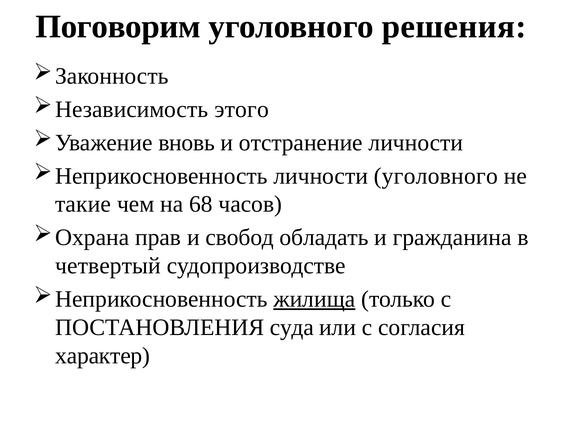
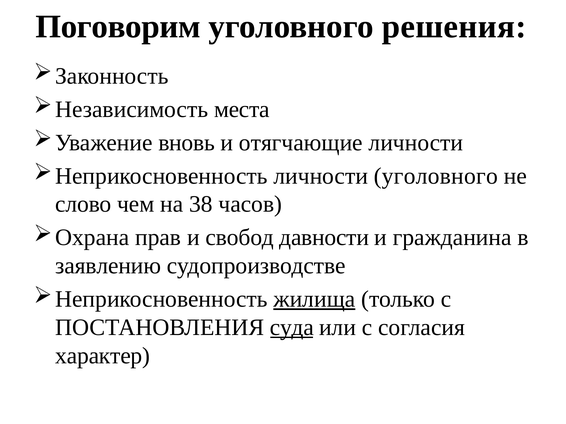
этого: этого -> места
отстранение: отстранение -> отягчающие
такие: такие -> слово
68: 68 -> 38
обладать: обладать -> давности
четвертый: четвертый -> заявлению
суда underline: none -> present
